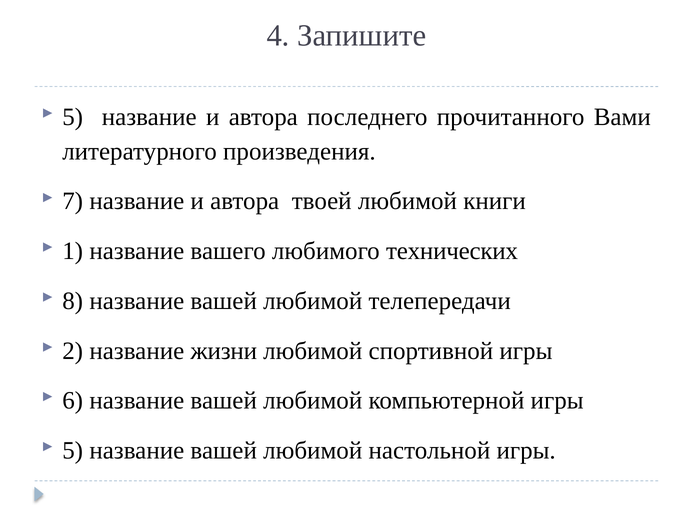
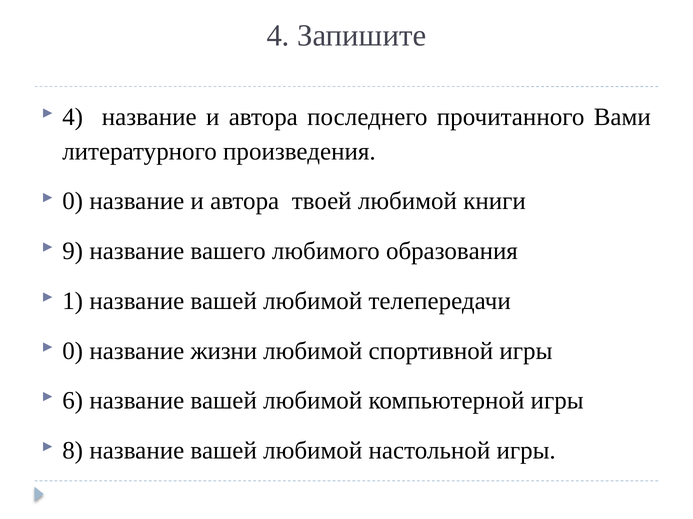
5 at (73, 117): 5 -> 4
7 at (73, 202): 7 -> 0
1: 1 -> 9
технических: технических -> образования
8: 8 -> 1
2 at (73, 351): 2 -> 0
5 at (73, 451): 5 -> 8
